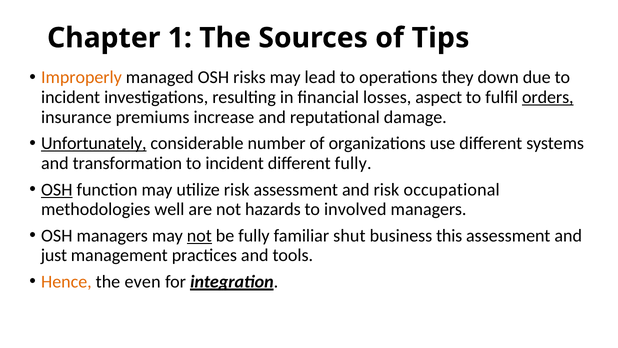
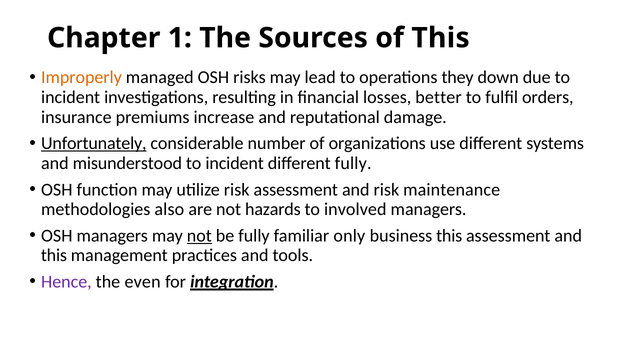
of Tips: Tips -> This
aspect: aspect -> better
orders underline: present -> none
transformation: transformation -> misunderstood
OSH at (57, 189) underline: present -> none
occupational: occupational -> maintenance
well: well -> also
shut: shut -> only
just at (54, 255): just -> this
Hence colour: orange -> purple
